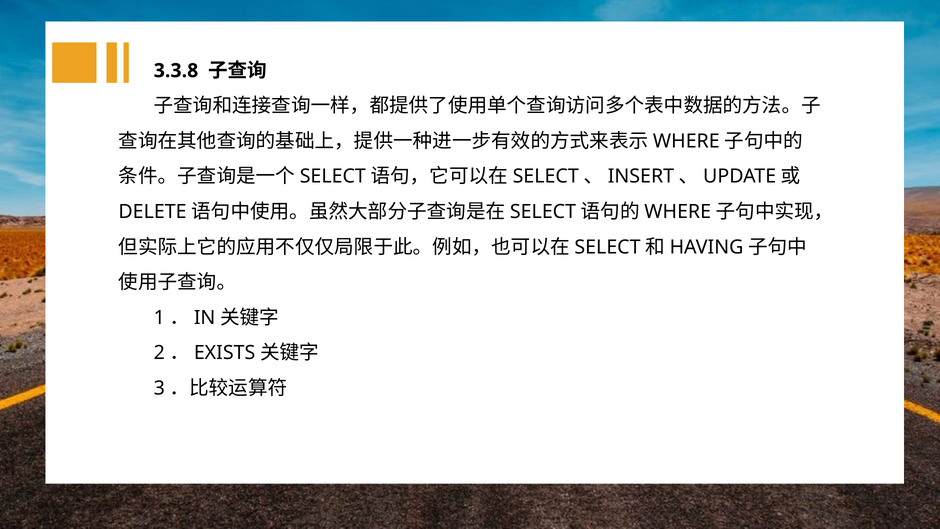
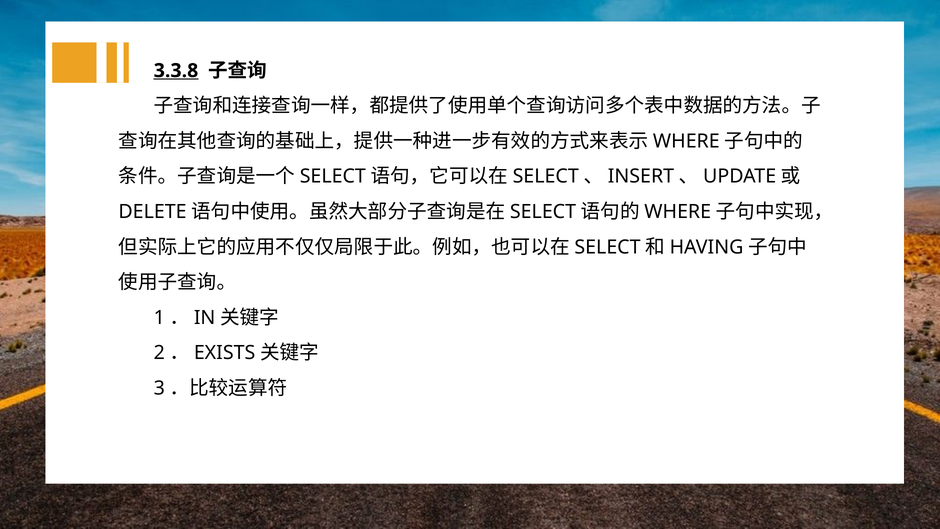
3.3.8 underline: none -> present
